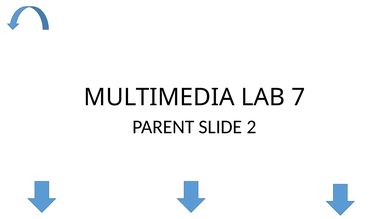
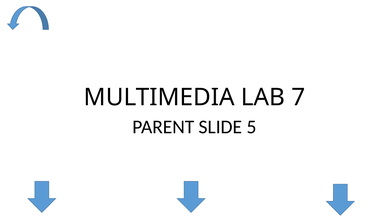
2: 2 -> 5
